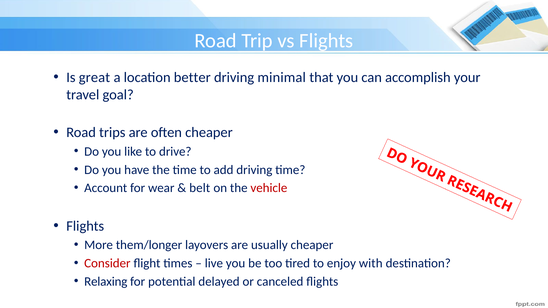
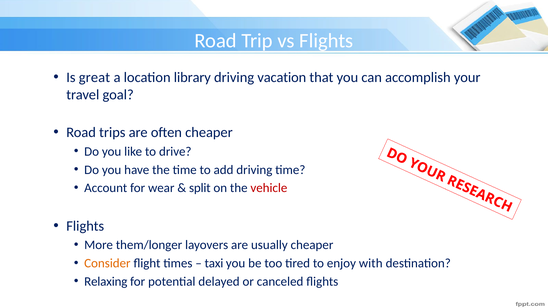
better: better -> library
minimal: minimal -> vacation
belt: belt -> split
Consider colour: red -> orange
live: live -> taxi
